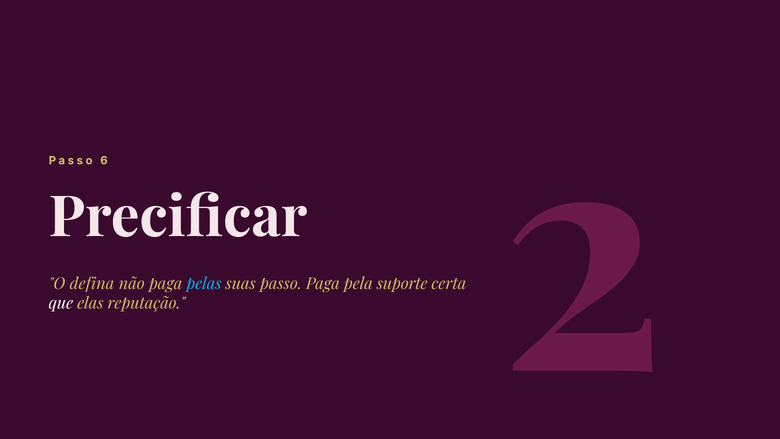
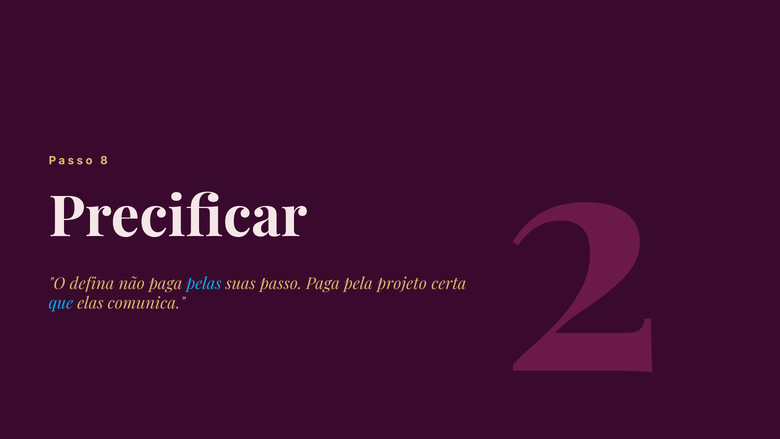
6: 6 -> 8
suporte: suporte -> projeto
que colour: white -> light blue
reputação: reputação -> comunica
